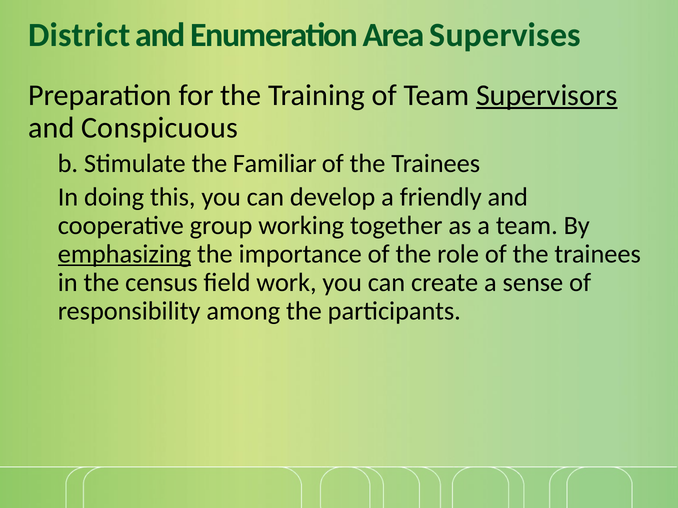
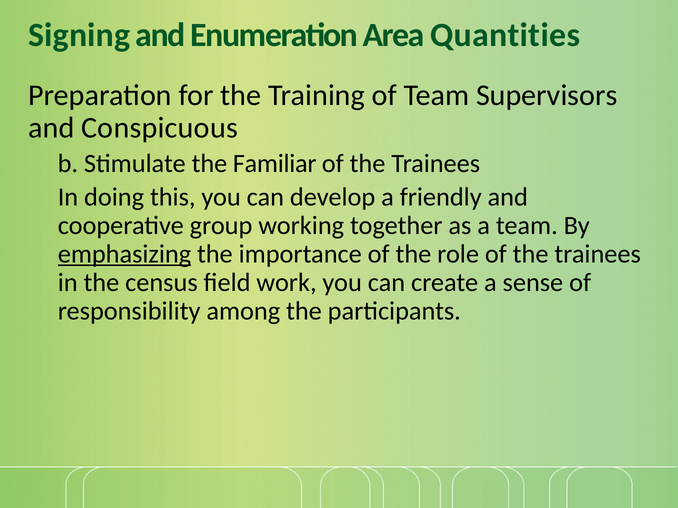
District: District -> Signing
Supervises: Supervises -> Quantities
Supervisors underline: present -> none
